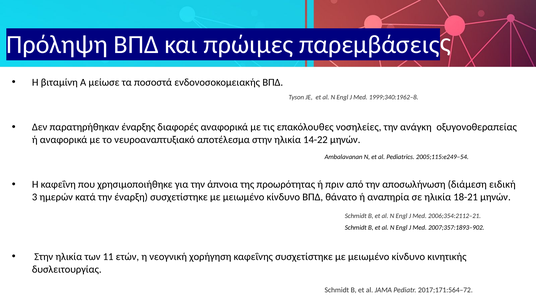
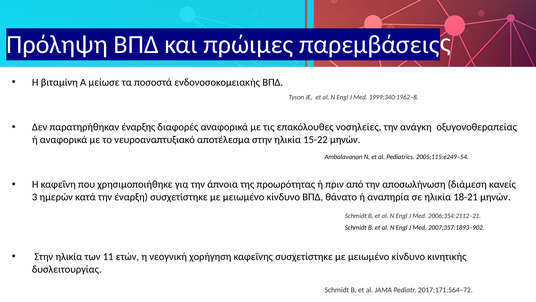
14-22: 14-22 -> 15-22
ειδική: ειδική -> κανείς
